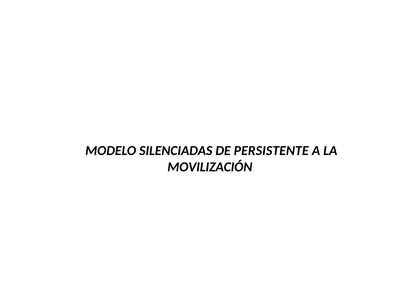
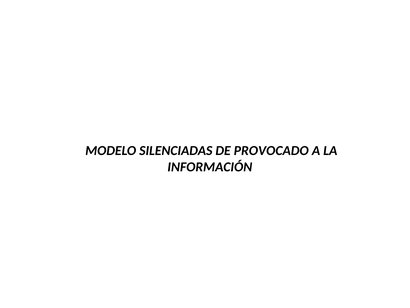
PERSISTENTE: PERSISTENTE -> PROVOCADO
MOVILIZACIÓN: MOVILIZACIÓN -> INFORMACIÓN
